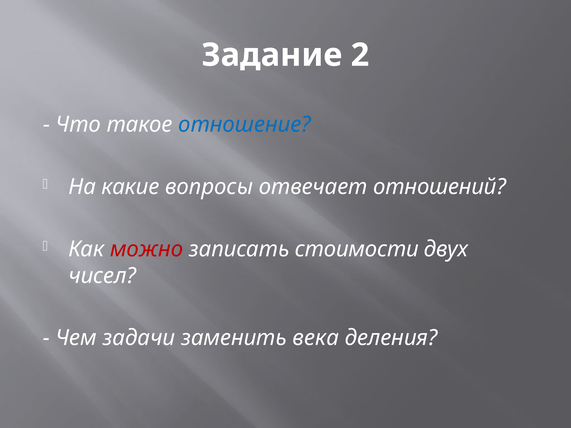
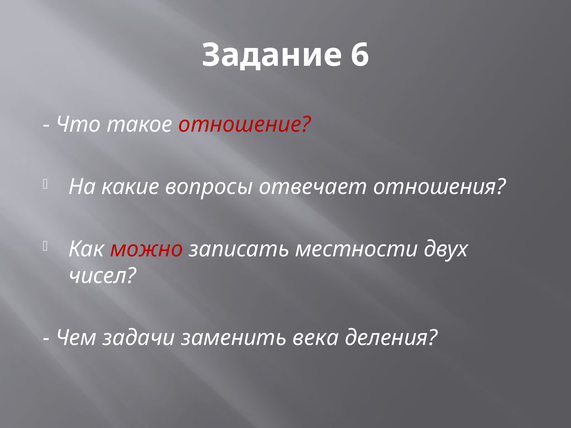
2: 2 -> 6
отношение colour: blue -> red
отношений: отношений -> отношения
стоимости: стоимости -> местности
